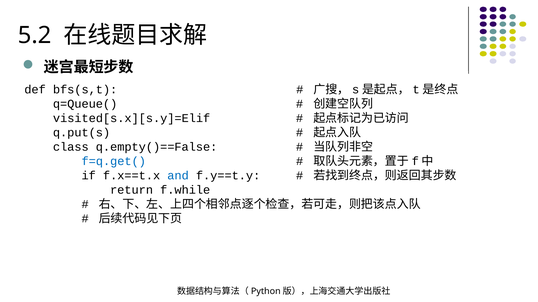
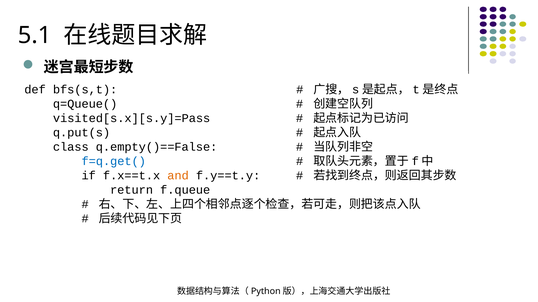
5.2: 5.2 -> 5.1
visited[s.x][s.y]=Elif: visited[s.x][s.y]=Elif -> visited[s.x][s.y]=Pass
and colour: blue -> orange
f.while: f.while -> f.queue
